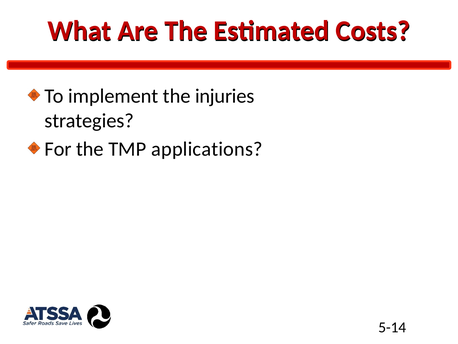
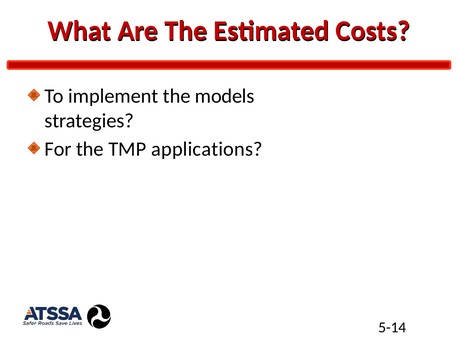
injuries: injuries -> models
